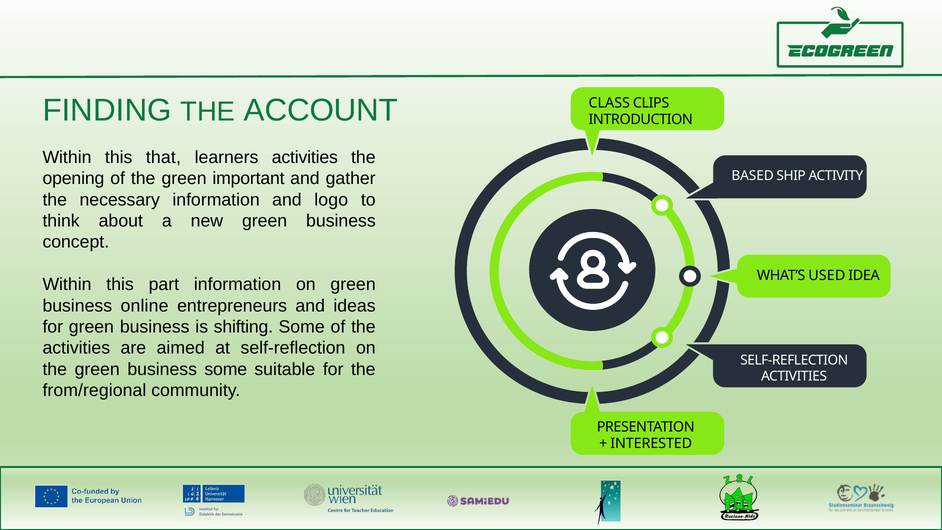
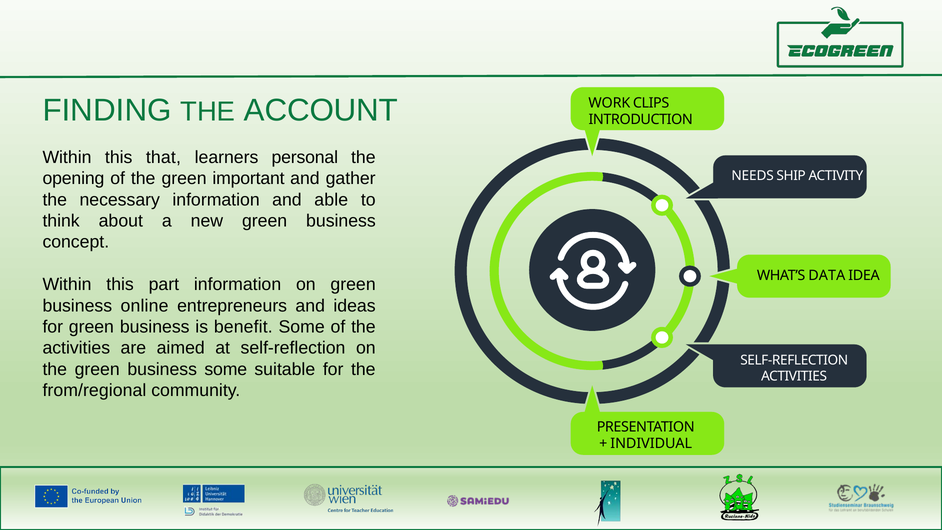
CLASS: CLASS -> WORK
learners activities: activities -> personal
BASED: BASED -> NEEDS
logo: logo -> able
USED: USED -> DATA
shifting: shifting -> benefit
INTERESTED: INTERESTED -> INDIVIDUAL
